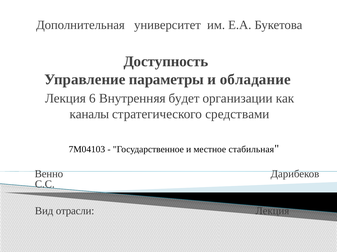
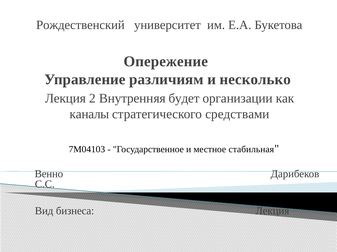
Дополнительная: Дополнительная -> Рождественский
Доступность: Доступность -> Опережение
параметры: параметры -> различиям
обладание: обладание -> несколько
6: 6 -> 2
отрасли: отрасли -> бизнеса
